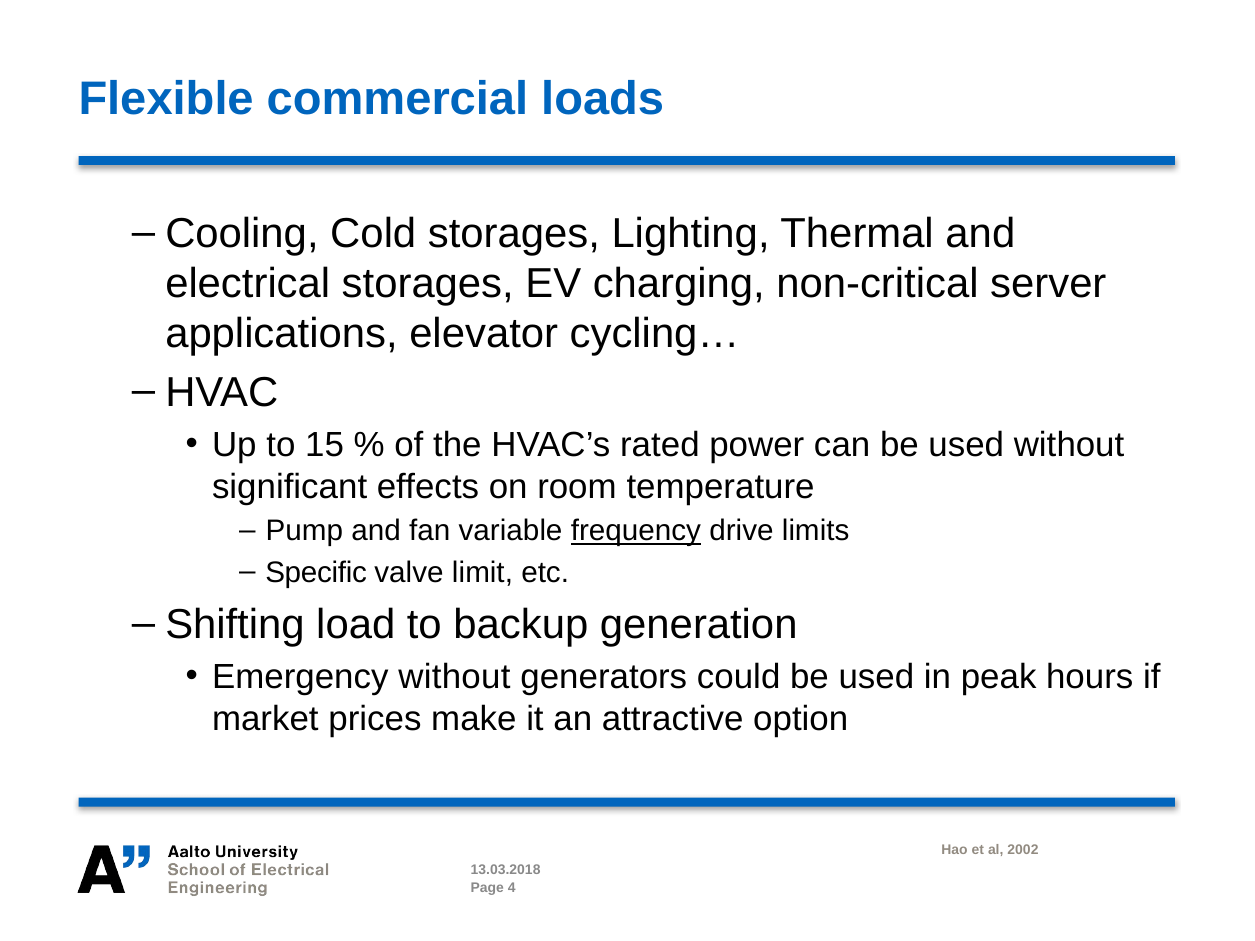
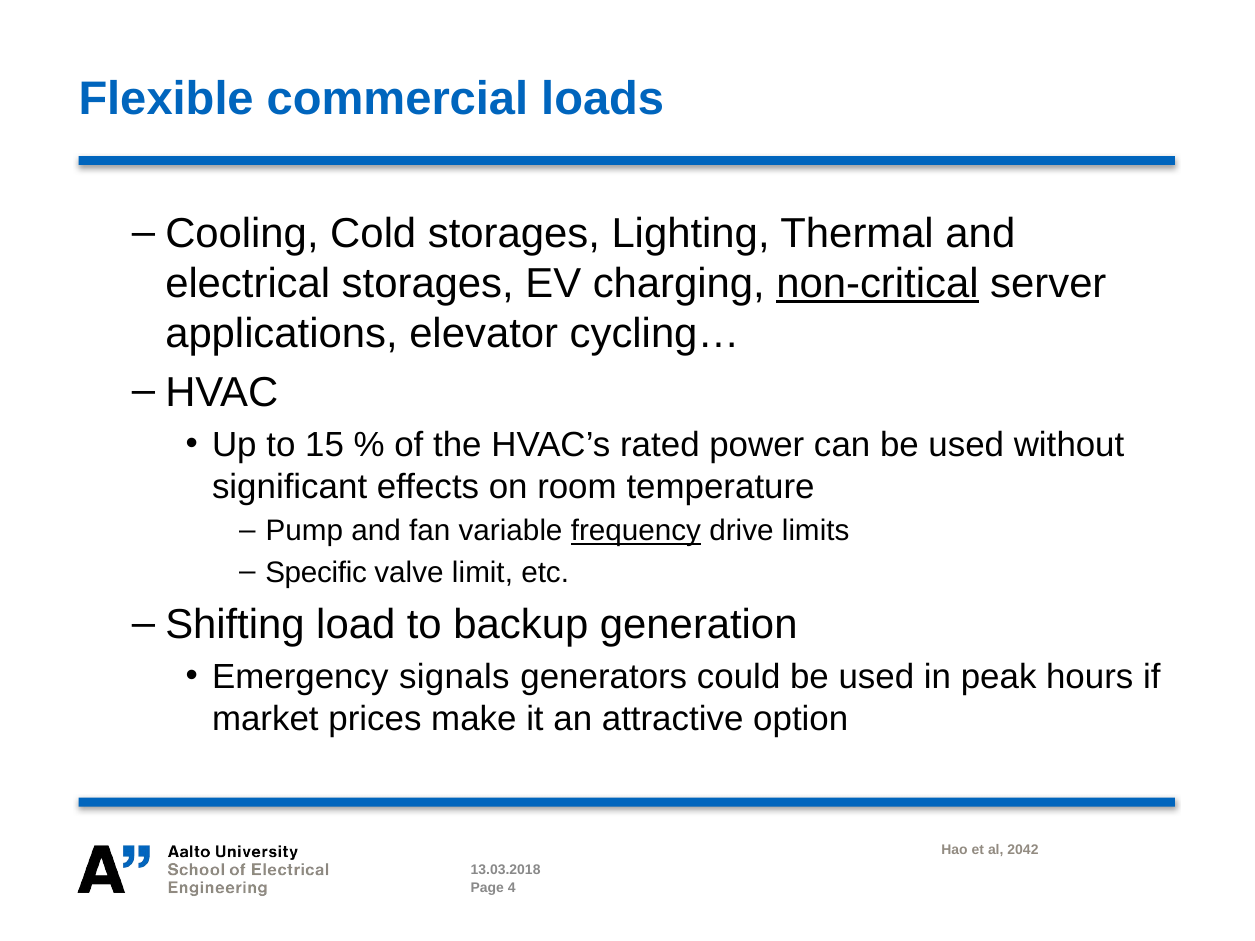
non-critical underline: none -> present
Emergency without: without -> signals
2002: 2002 -> 2042
